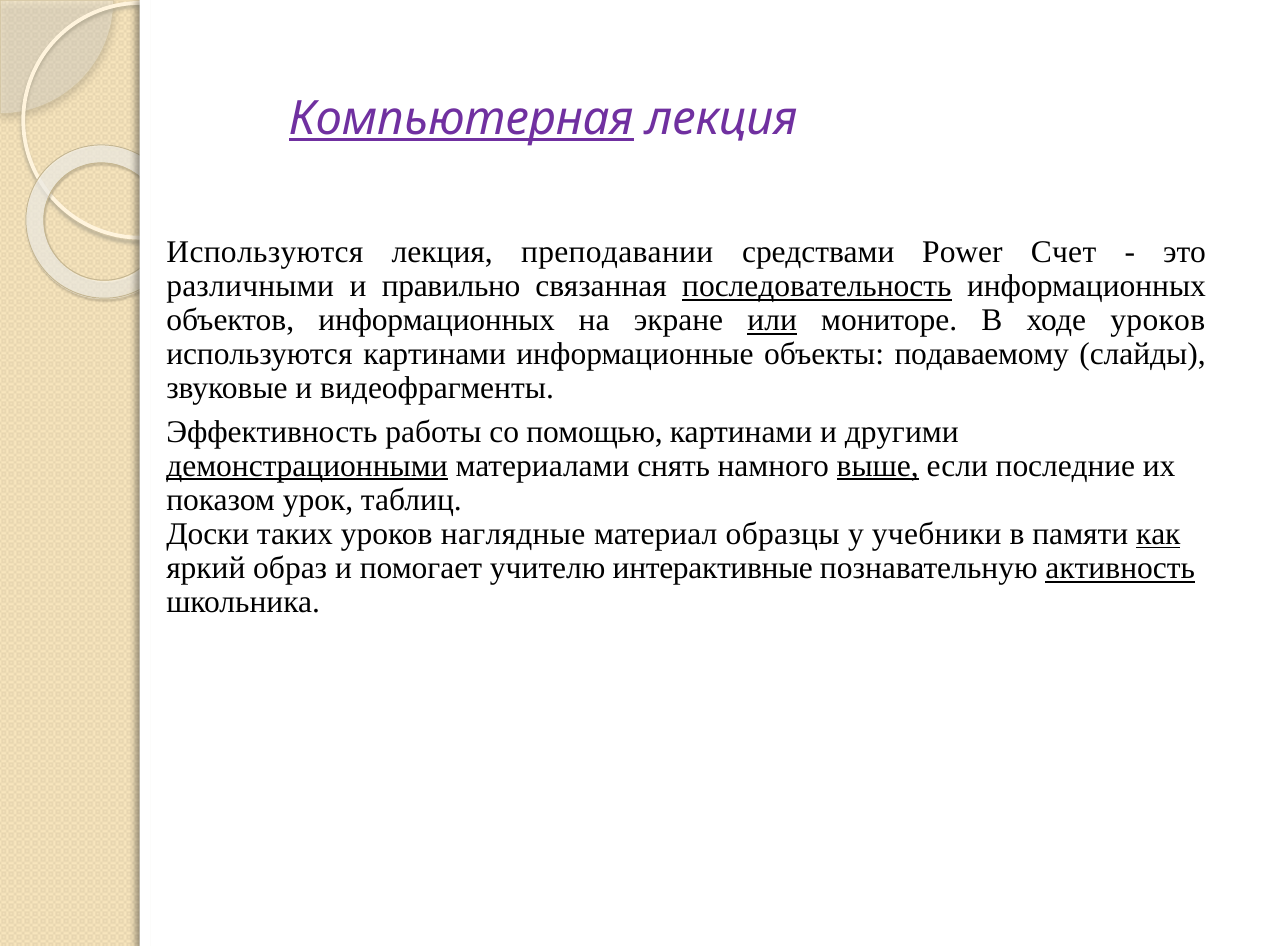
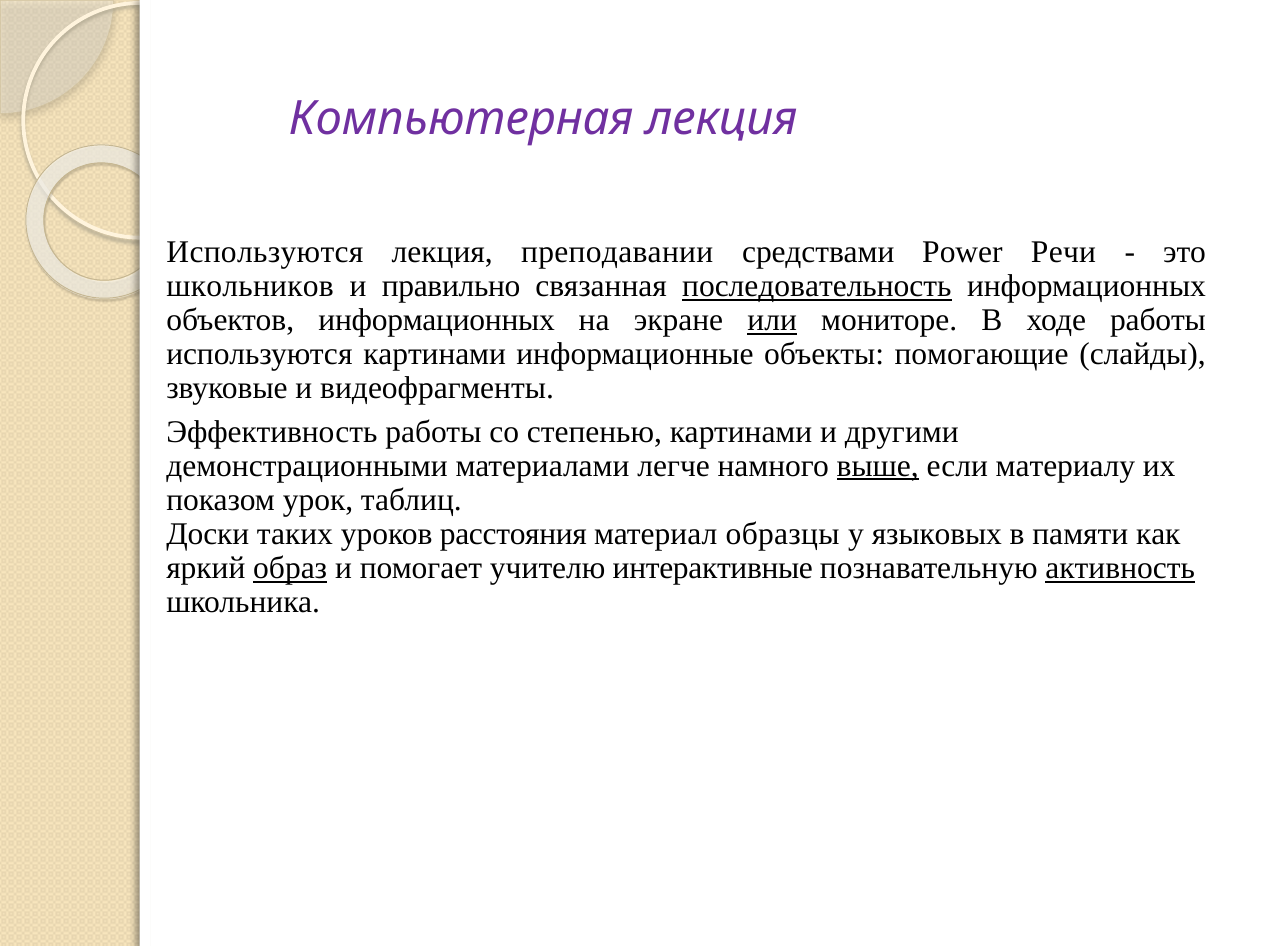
Компьютерная underline: present -> none
Счет: Счет -> Речи
различными: различными -> школьников
ходе уроков: уроков -> работы
подаваемому: подаваемому -> помогающие
помощью: помощью -> степенью
демонстрационными underline: present -> none
снять: снять -> легче
последние: последние -> материалу
наглядные: наглядные -> расстояния
учебники: учебники -> языковых
как underline: present -> none
образ underline: none -> present
